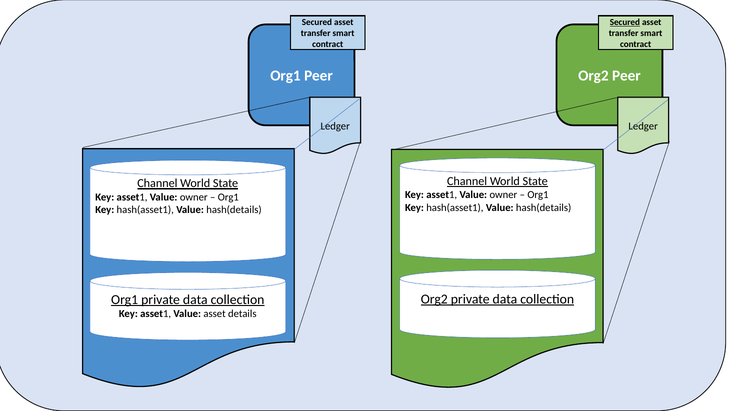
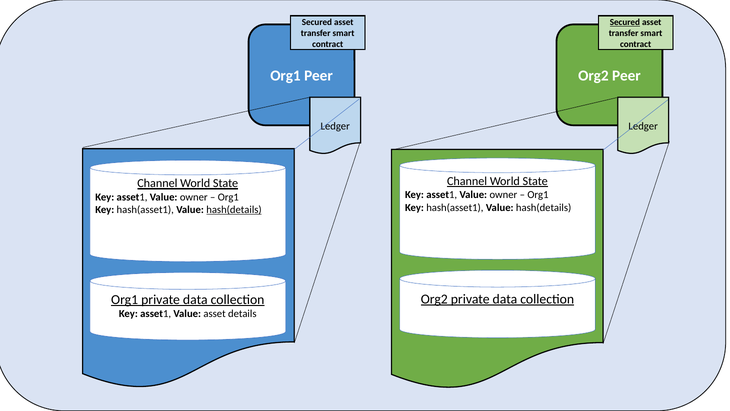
hash(details at (234, 210) underline: none -> present
